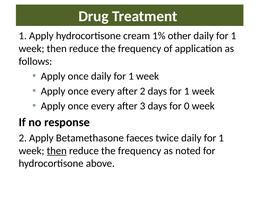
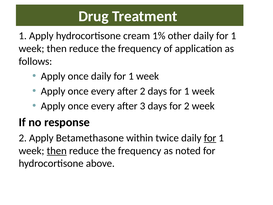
for 0: 0 -> 2
faeces: faeces -> within
for at (210, 138) underline: none -> present
